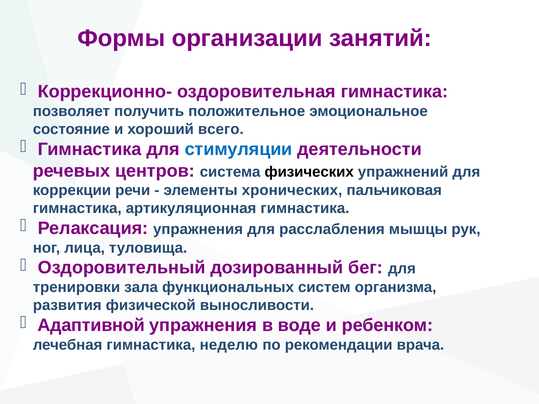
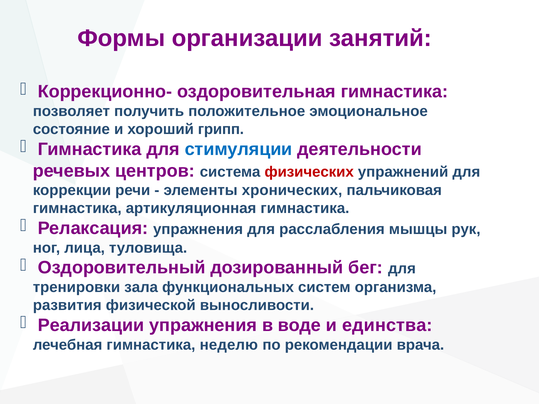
всего: всего -> грипп
физических colour: black -> red
Адаптивной: Адаптивной -> Реализации
ребенком: ребенком -> единства
